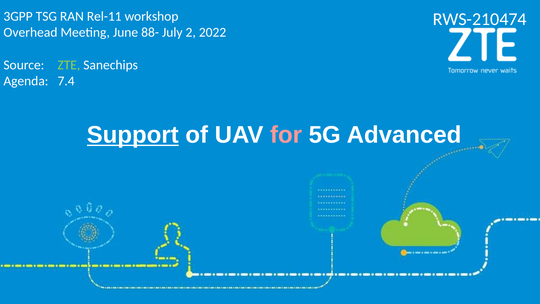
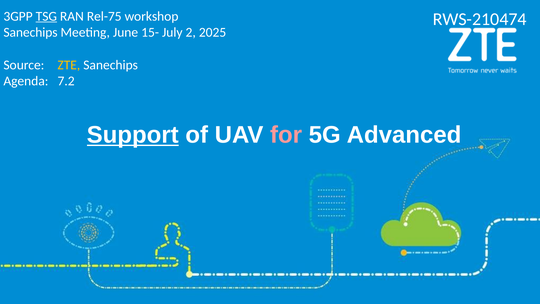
TSG underline: none -> present
Rel-11: Rel-11 -> Rel-75
Overhead at (30, 32): Overhead -> Sanechips
88-: 88- -> 15-
2022: 2022 -> 2025
ZTE colour: light green -> yellow
7.4: 7.4 -> 7.2
